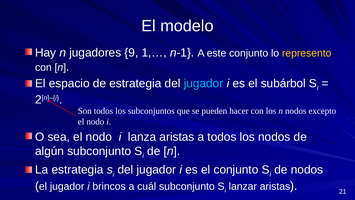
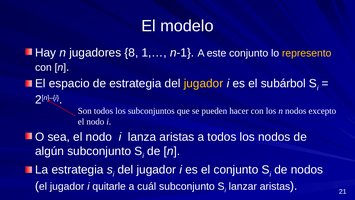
9: 9 -> 8
jugador at (204, 83) colour: light blue -> yellow
brincos: brincos -> quitarle
